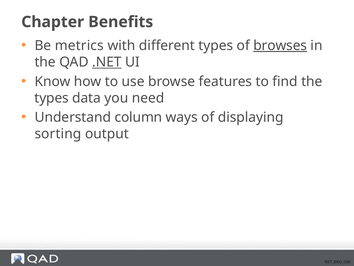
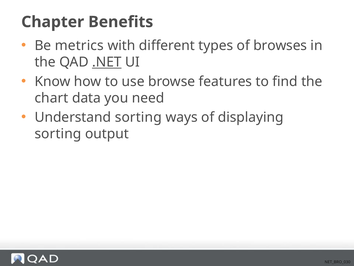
browses underline: present -> none
types at (52, 98): types -> chart
Understand column: column -> sorting
